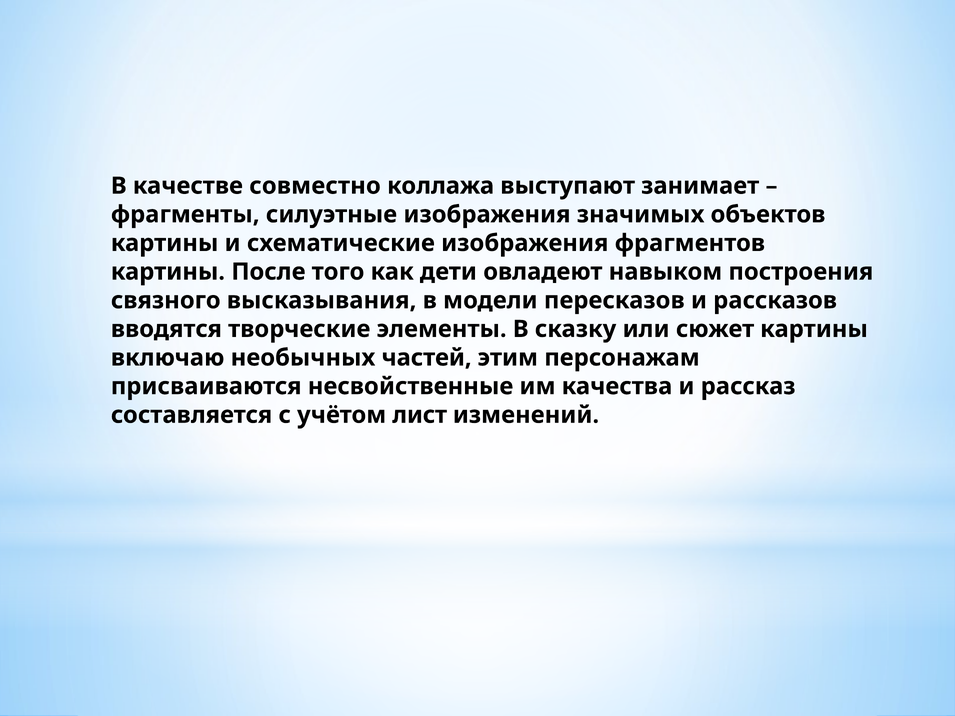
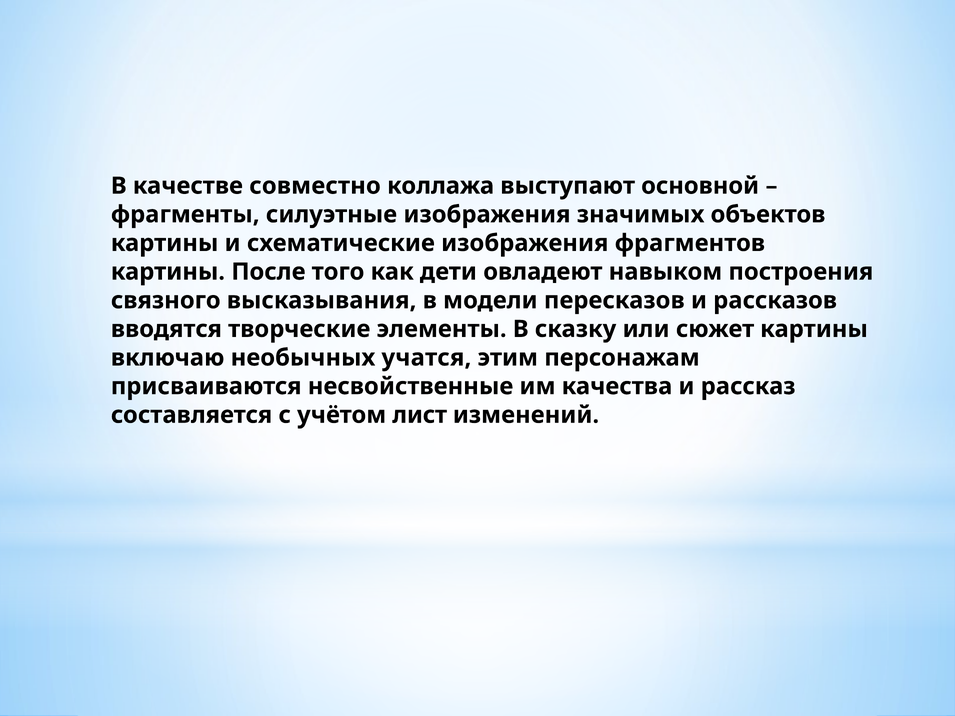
занимает: занимает -> основной
частей: частей -> учатся
